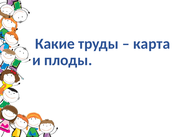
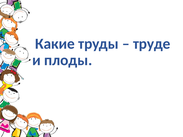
карта: карта -> труде
